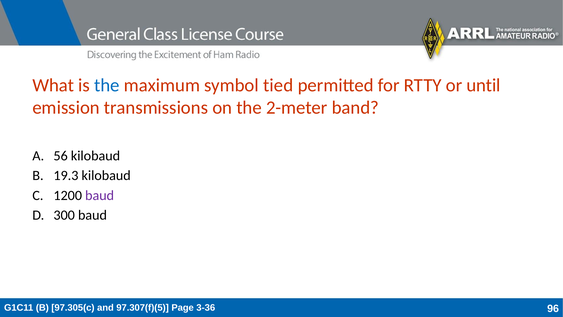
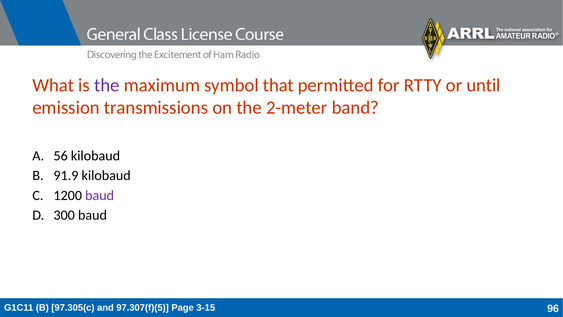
the at (107, 85) colour: blue -> purple
tied: tied -> that
19.3: 19.3 -> 91.9
3-36: 3-36 -> 3-15
